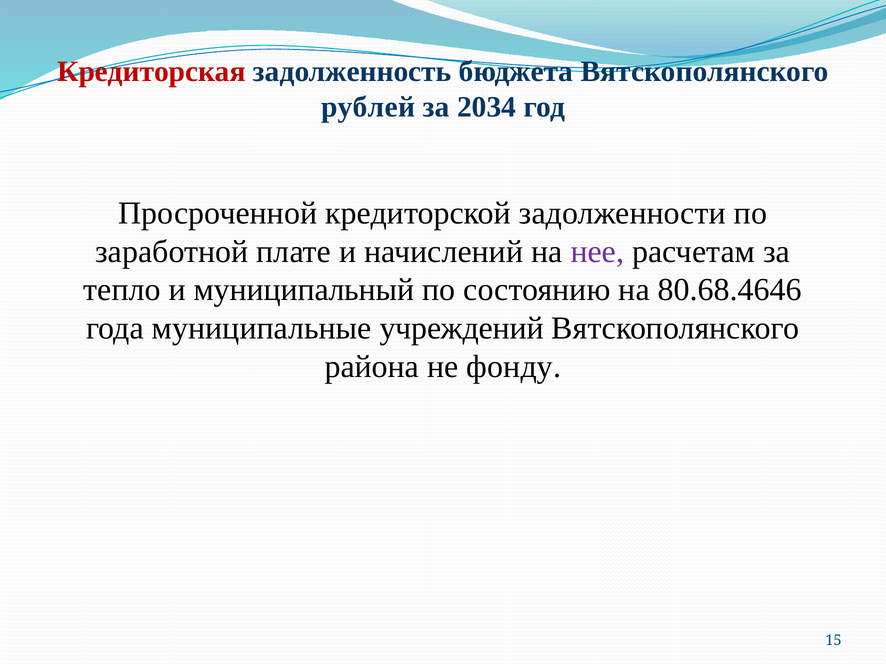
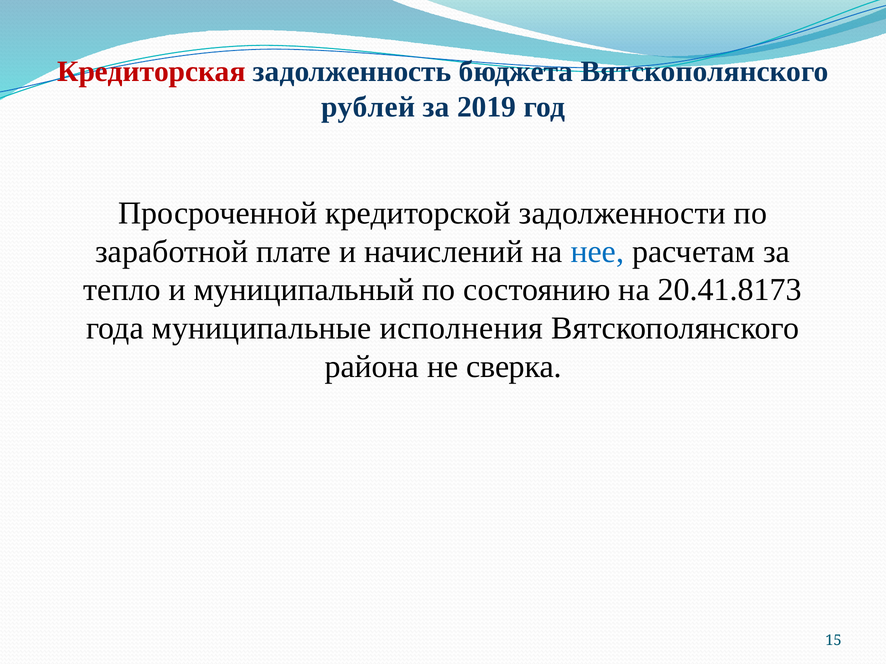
2034: 2034 -> 2019
нее colour: purple -> blue
80.68.4646: 80.68.4646 -> 20.41.8173
учреждений: учреждений -> исполнения
фонду: фонду -> сверка
